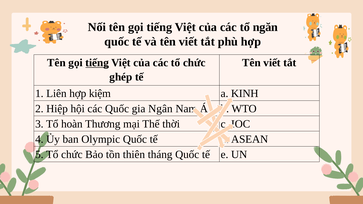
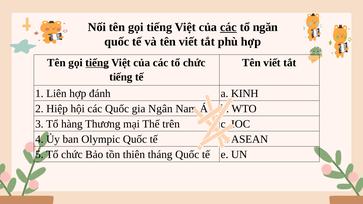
các at (228, 27) underline: none -> present
ghép at (121, 77): ghép -> tiếng
kiệm: kiệm -> đánh
hoàn: hoàn -> hàng
thời: thời -> trên
